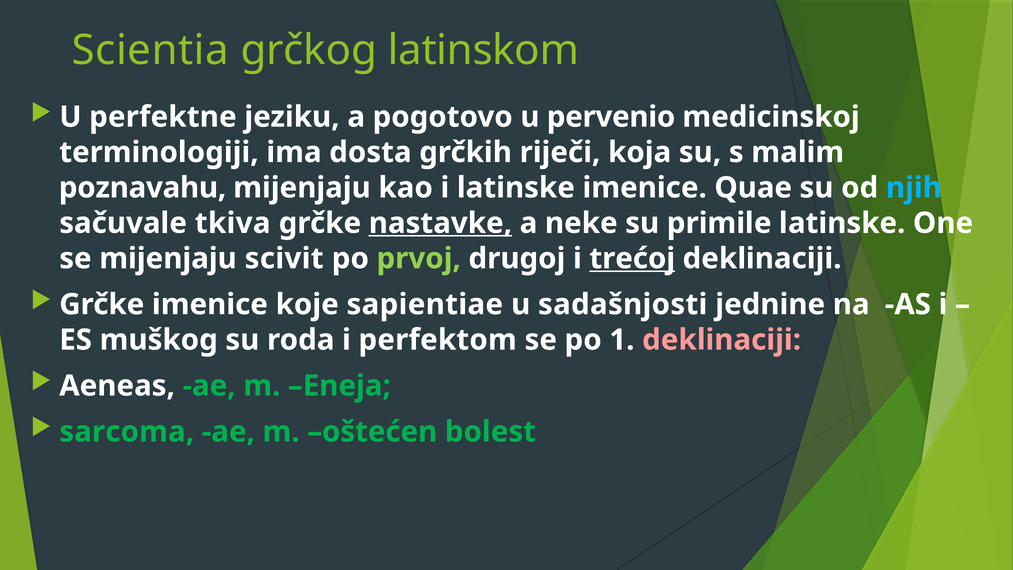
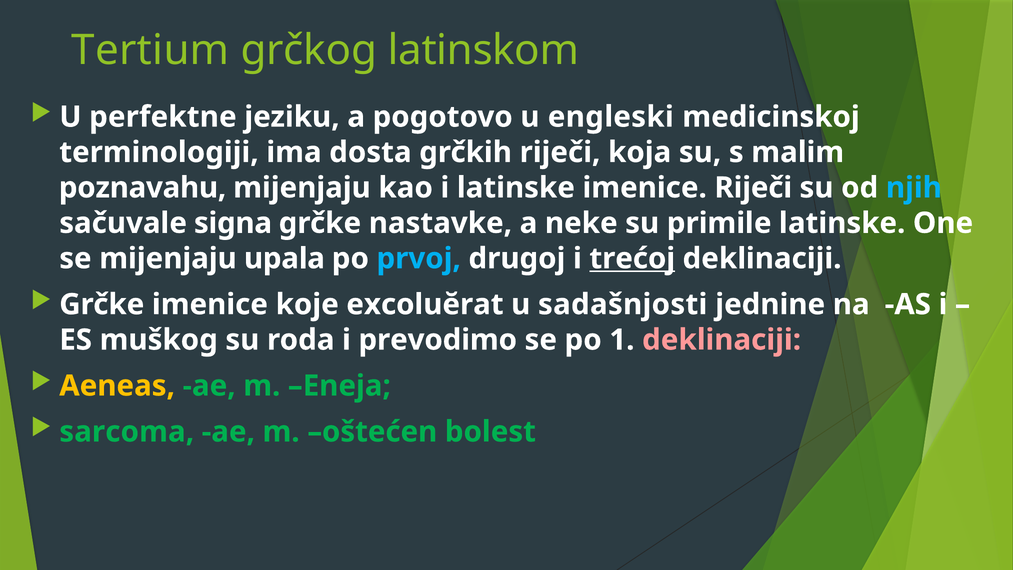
Scientia: Scientia -> Tertium
pervenio: pervenio -> engleski
imenice Quae: Quae -> Riječi
tkiva: tkiva -> signa
nastavke underline: present -> none
scivit: scivit -> upala
prvoj colour: light green -> light blue
sapientiae: sapientiae -> excoluĕrat
perfektom: perfektom -> prevodimo
Aeneas colour: white -> yellow
